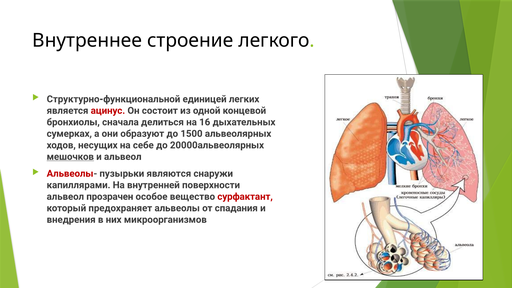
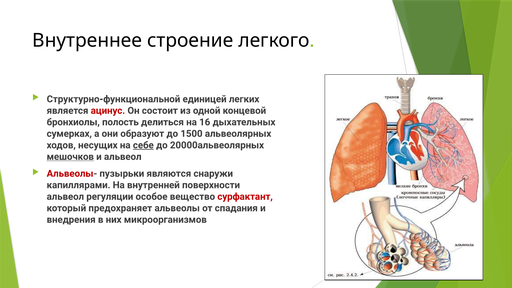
сначала: сначала -> полость
себе underline: none -> present
прозрачен: прозрачен -> регуляции
